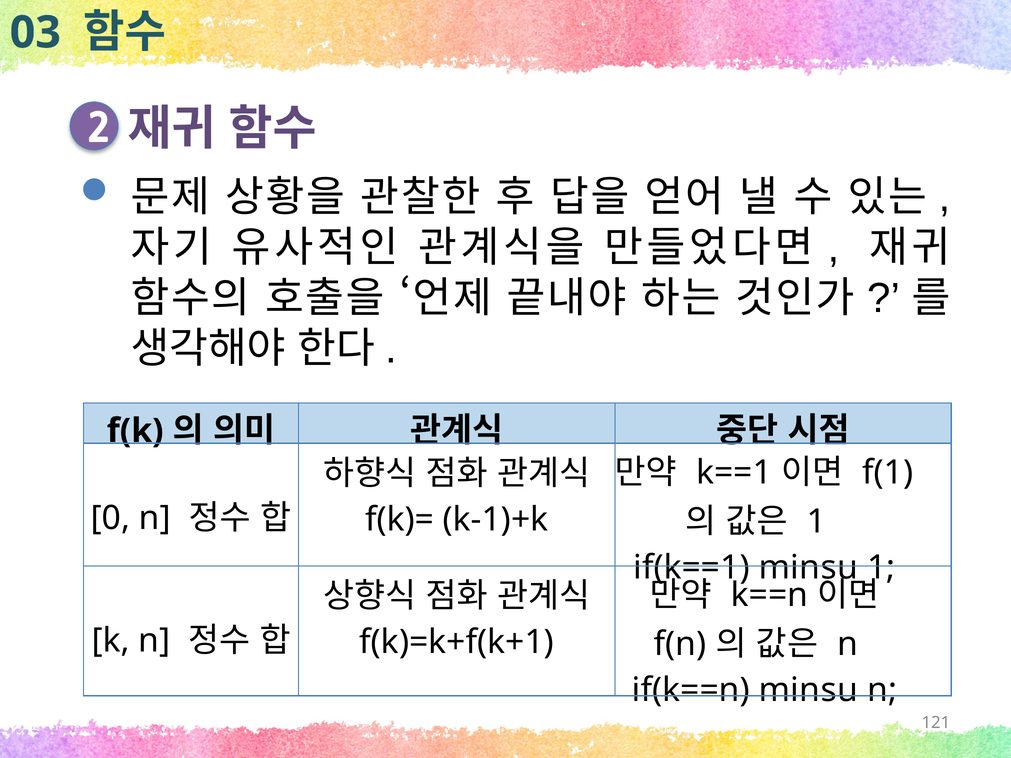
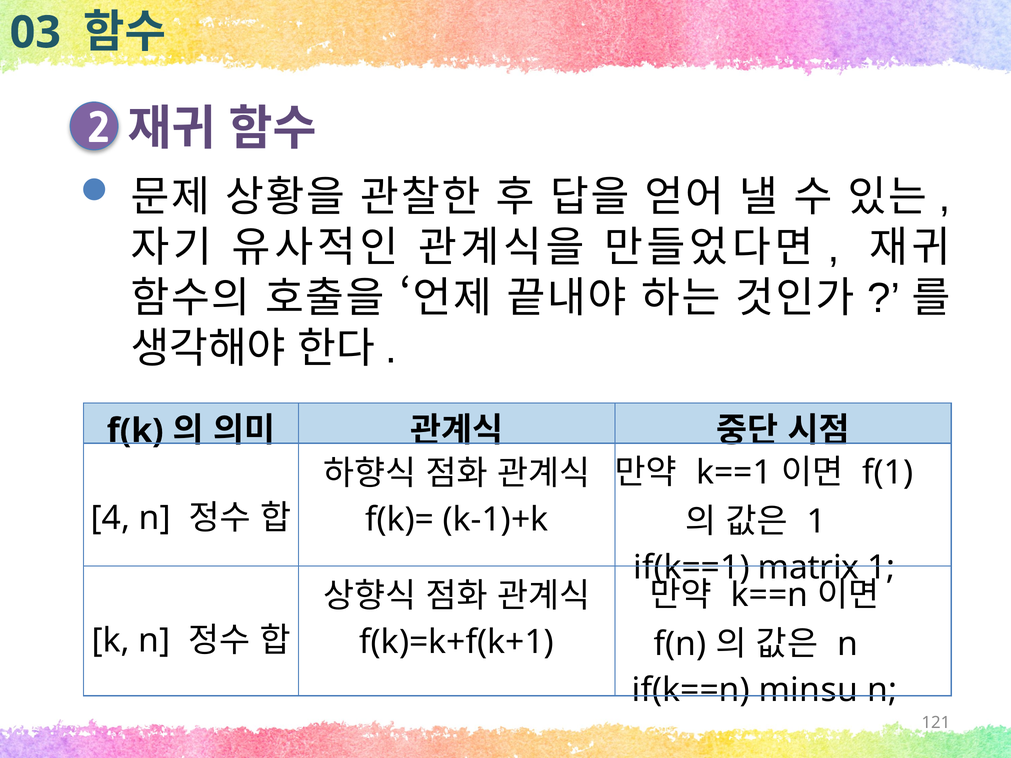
0: 0 -> 4
if(k==1 minsu: minsu -> matrix
